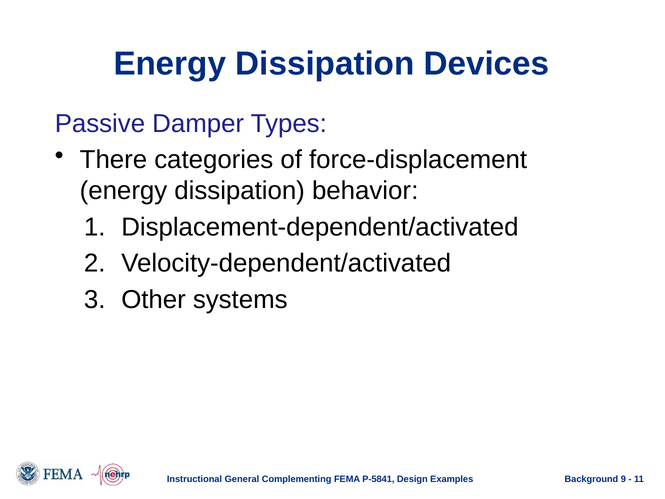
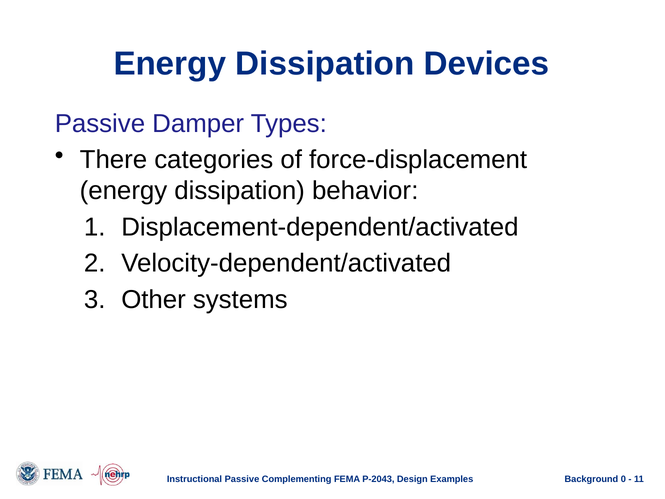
Instructional General: General -> Passive
P-5841: P-5841 -> P-2043
9: 9 -> 0
